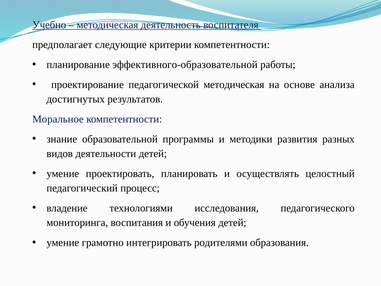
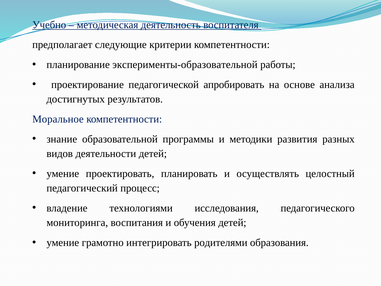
эффективного-образовательной: эффективного-образовательной -> эксперименты-образовательной
педагогической методическая: методическая -> апробировать
